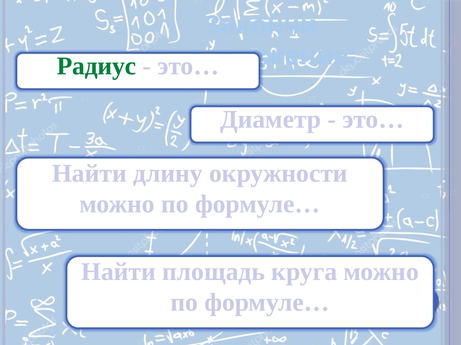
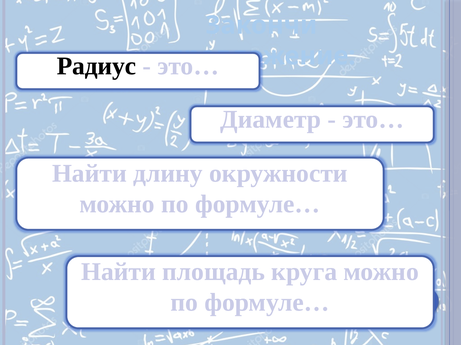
Радиус colour: green -> black
